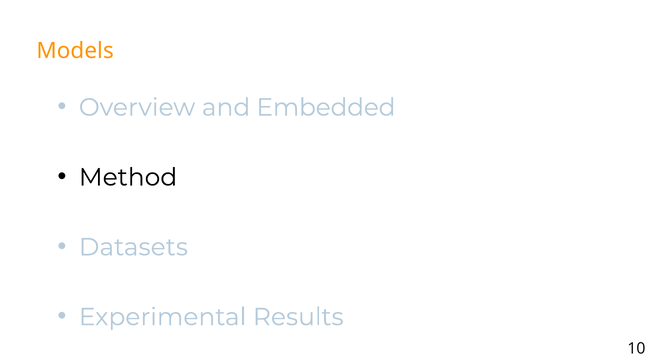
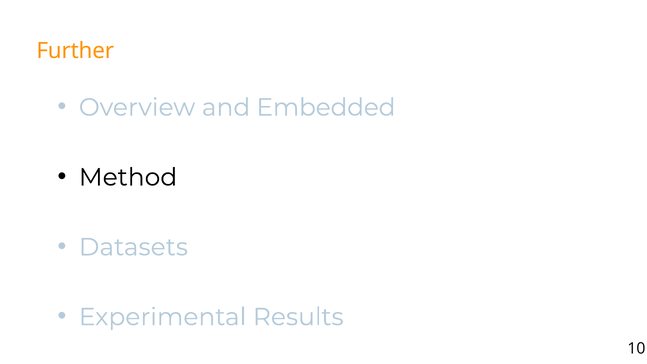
Models: Models -> Further
